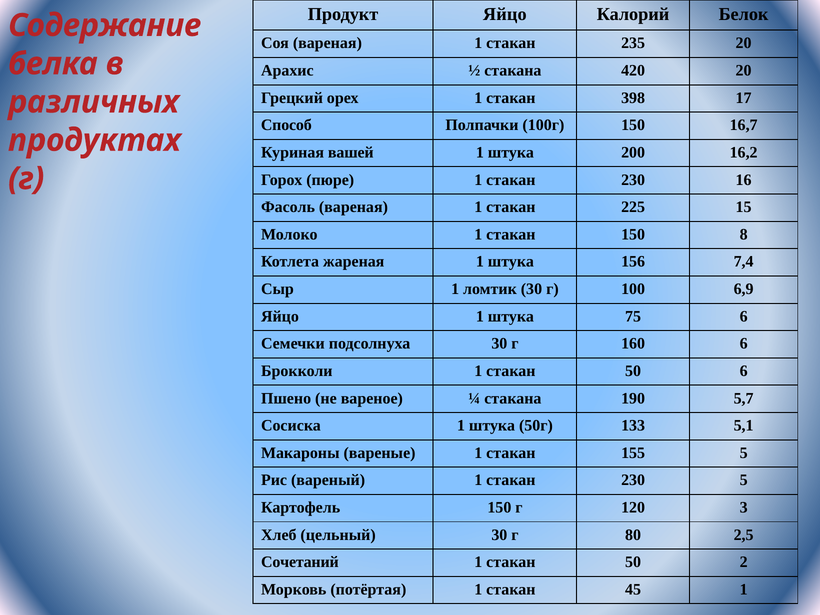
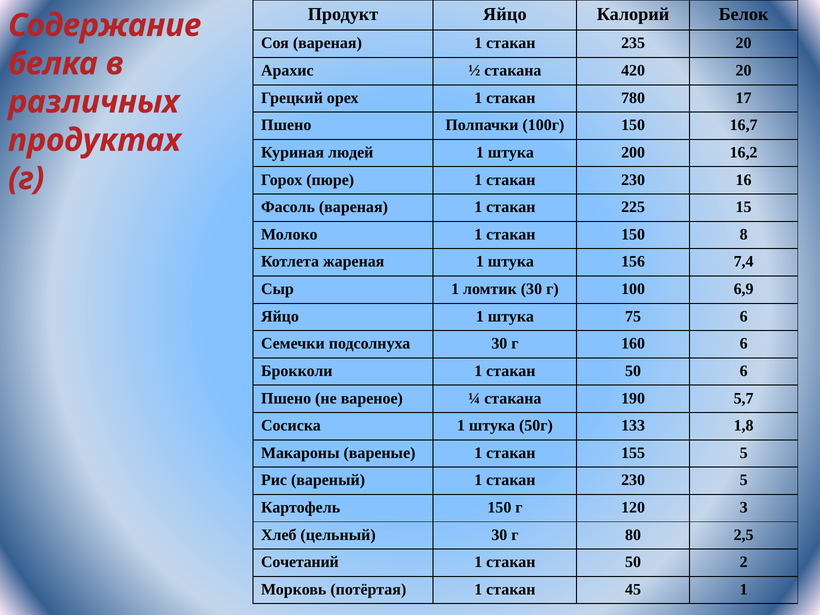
398: 398 -> 780
Способ at (286, 125): Способ -> Пшено
вашей: вашей -> людей
5,1: 5,1 -> 1,8
